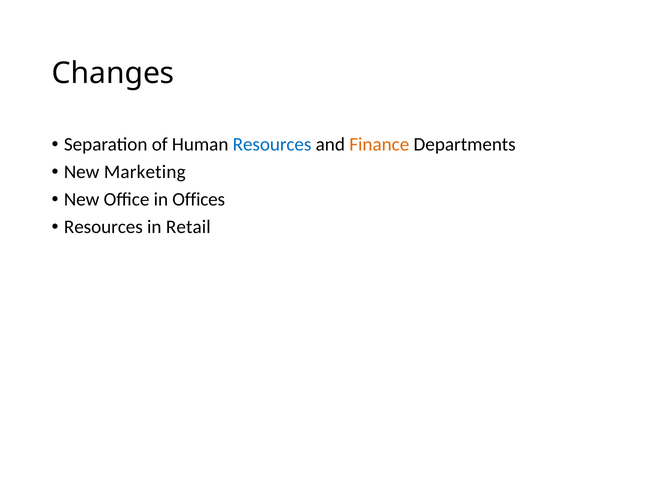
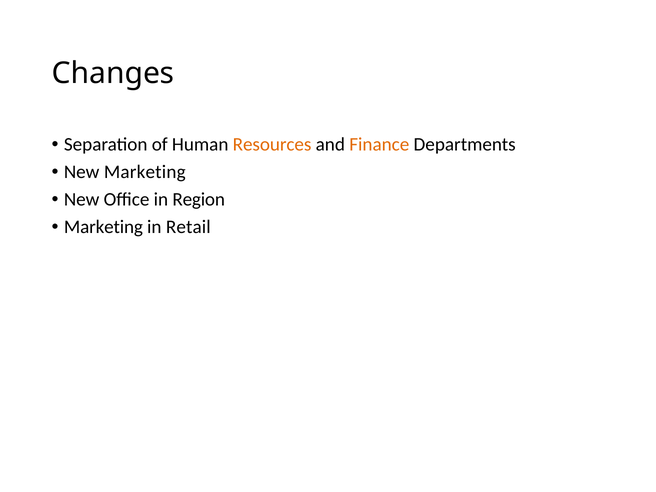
Resources at (272, 144) colour: blue -> orange
Offices: Offices -> Region
Resources at (103, 227): Resources -> Marketing
